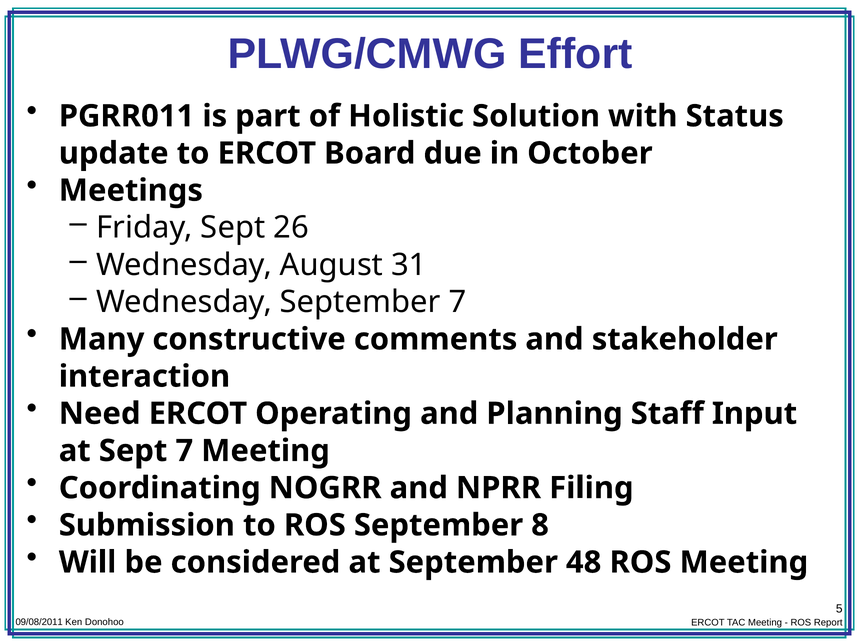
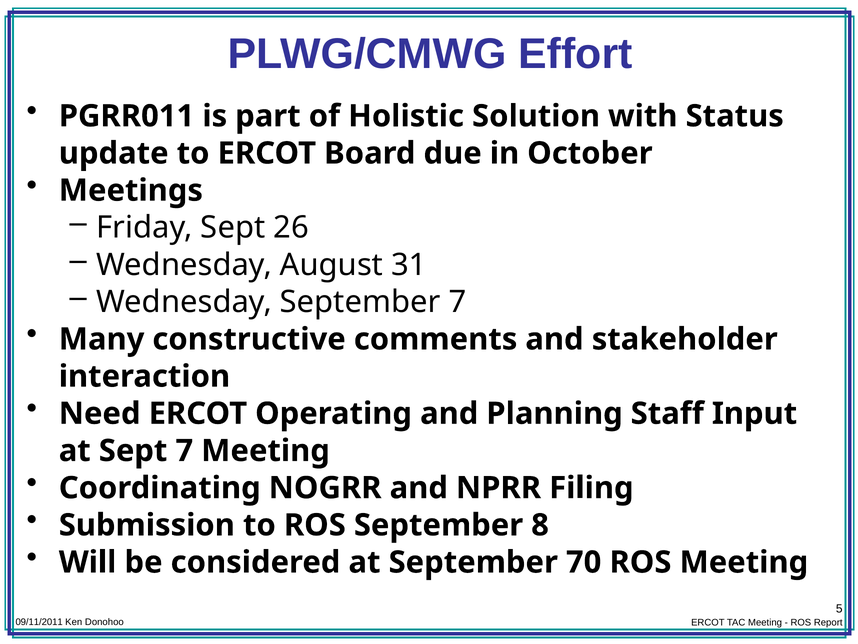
48: 48 -> 70
09/08/2011: 09/08/2011 -> 09/11/2011
